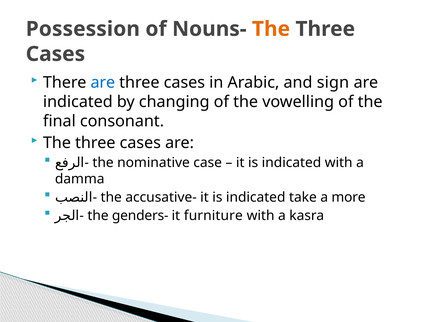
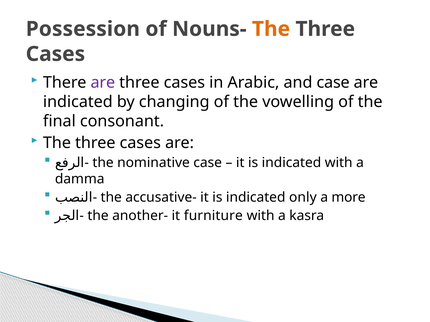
are at (103, 83) colour: blue -> purple
and sign: sign -> case
take: take -> only
genders-: genders- -> another-
